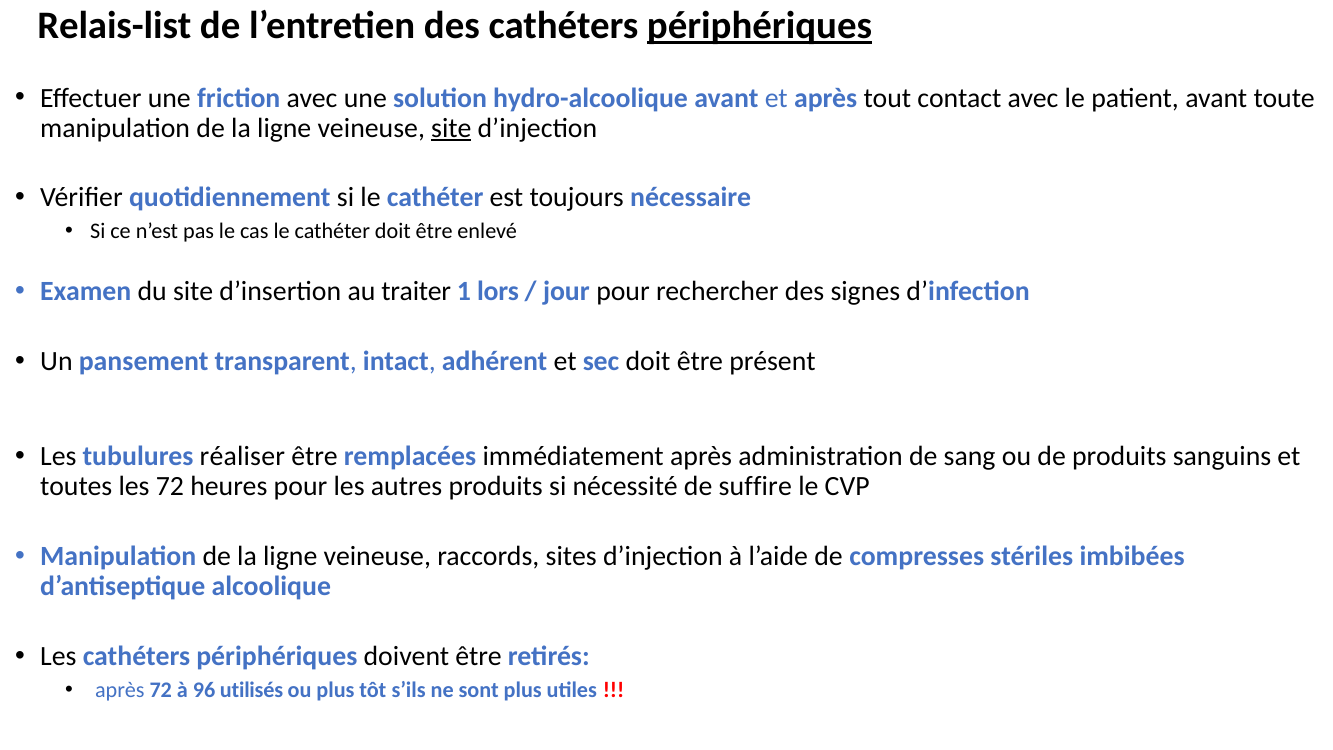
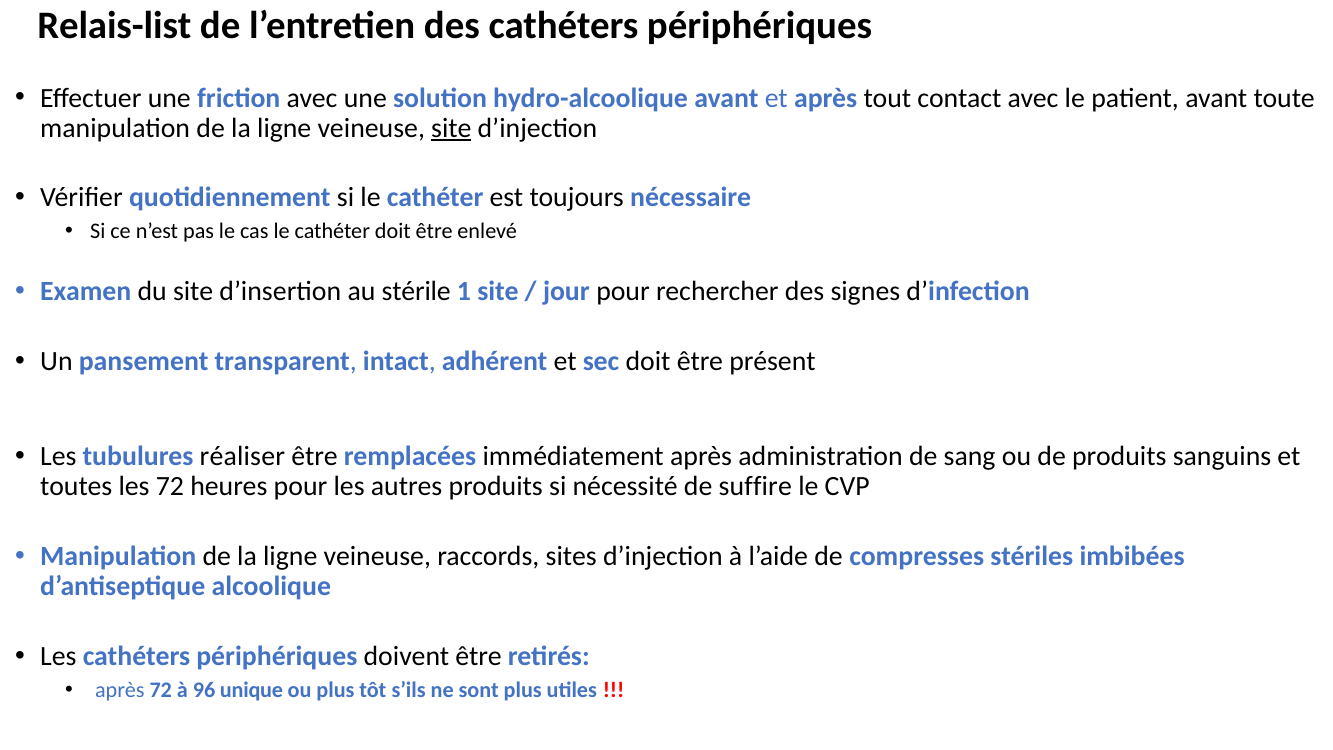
périphériques at (760, 26) underline: present -> none
traiter: traiter -> stérile
1 lors: lors -> site
utilisés: utilisés -> unique
